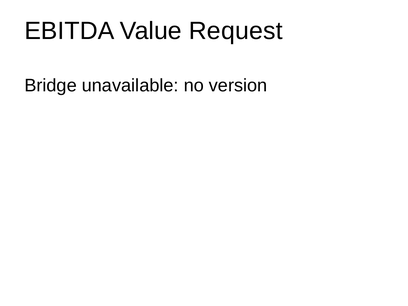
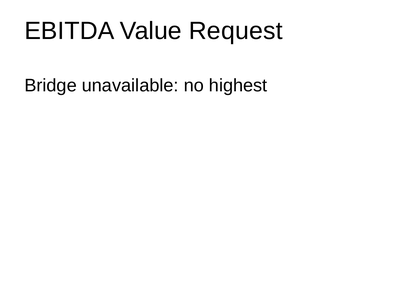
version: version -> highest
